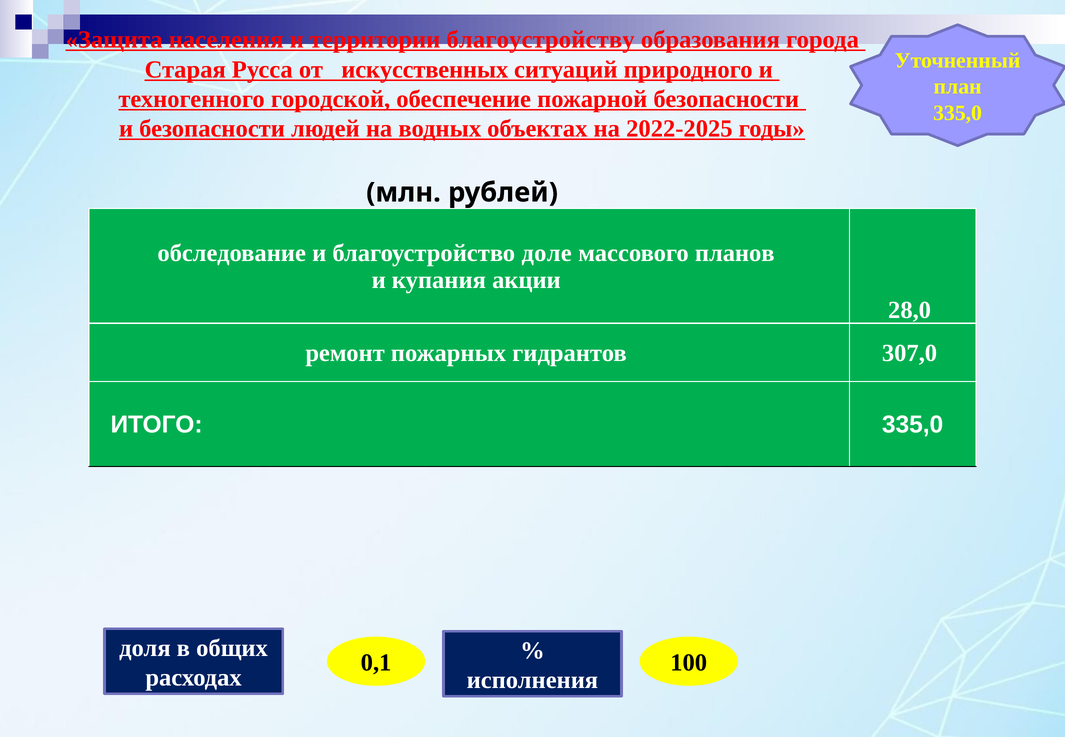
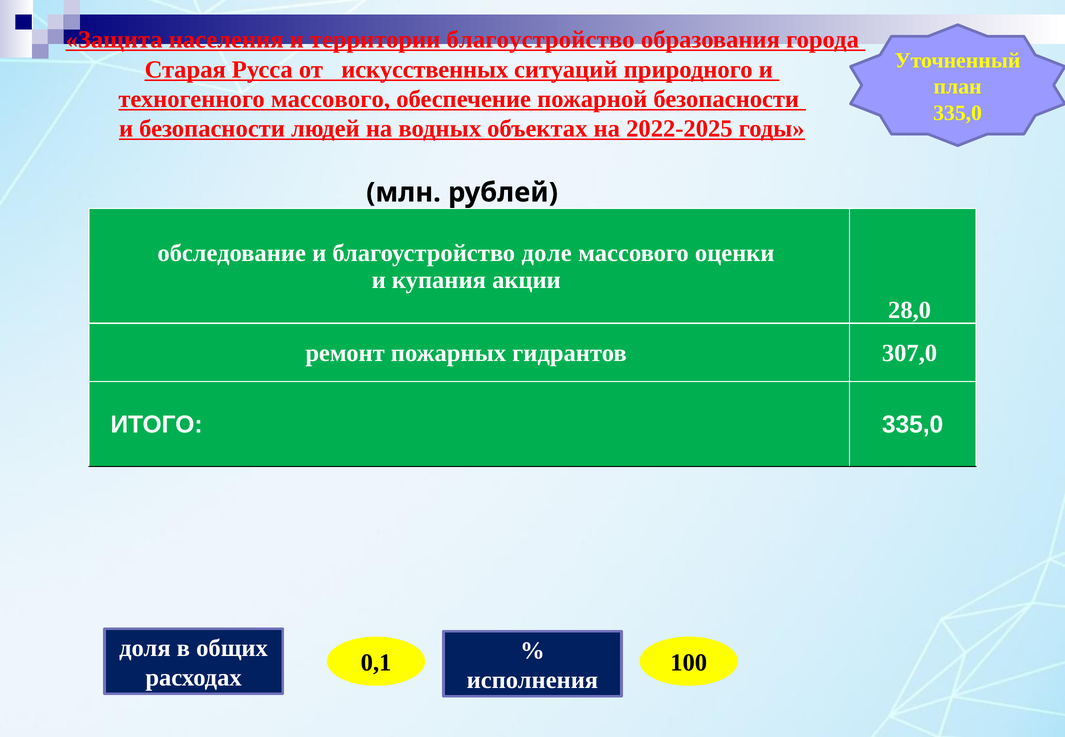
территории благоустройству: благоустройству -> благоустройство
техногенного городской: городской -> массового
планов: планов -> оценки
